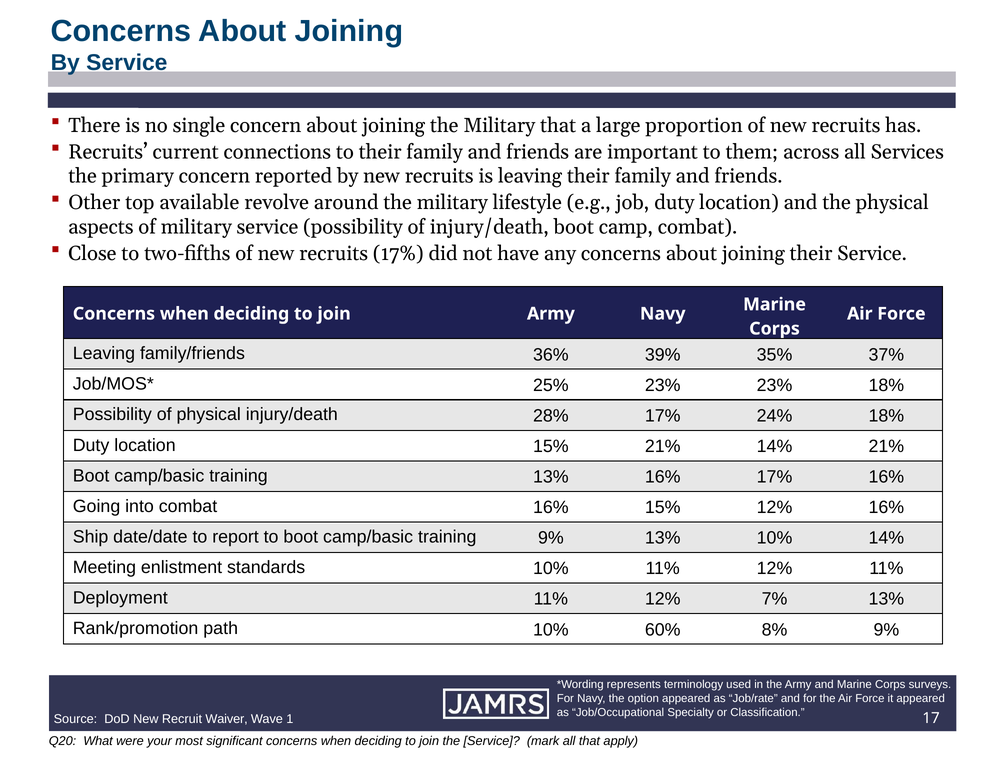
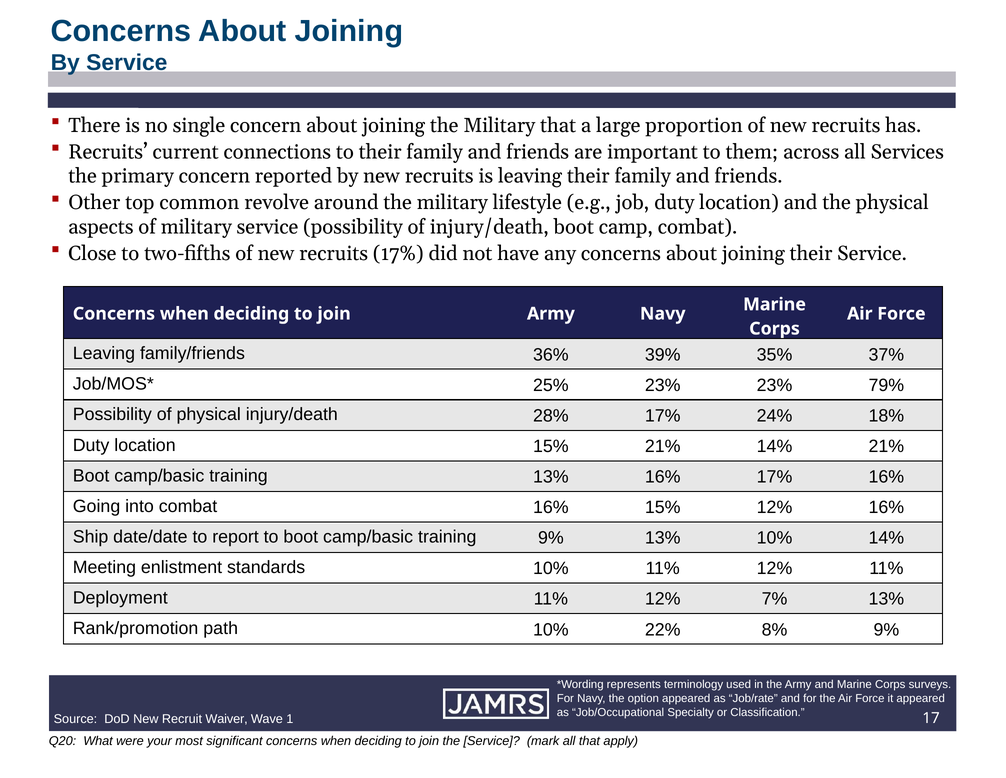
available: available -> common
23% 18%: 18% -> 79%
60%: 60% -> 22%
